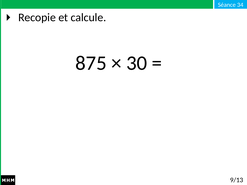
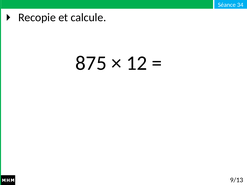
30: 30 -> 12
